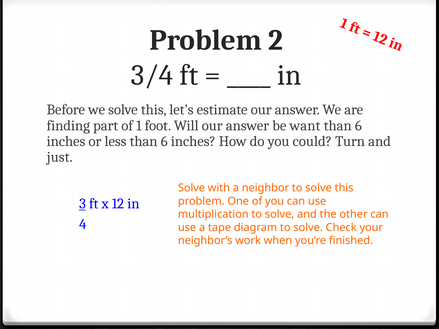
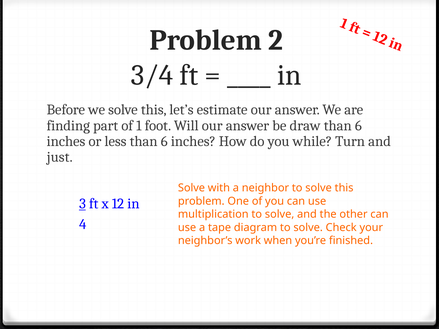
want: want -> draw
could: could -> while
